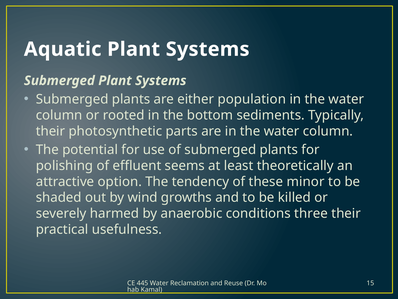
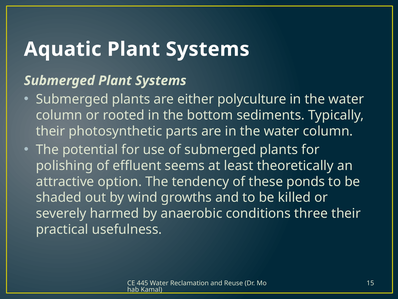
population: population -> polyculture
minor: minor -> ponds
